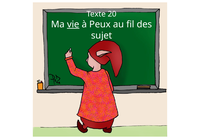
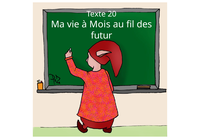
vie underline: present -> none
Peux: Peux -> Mois
sujet: sujet -> futur
